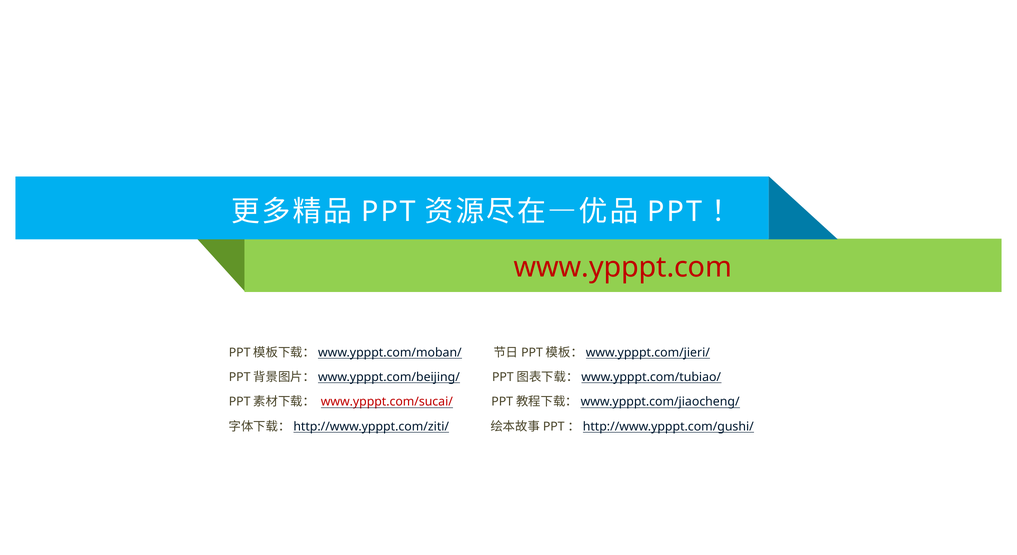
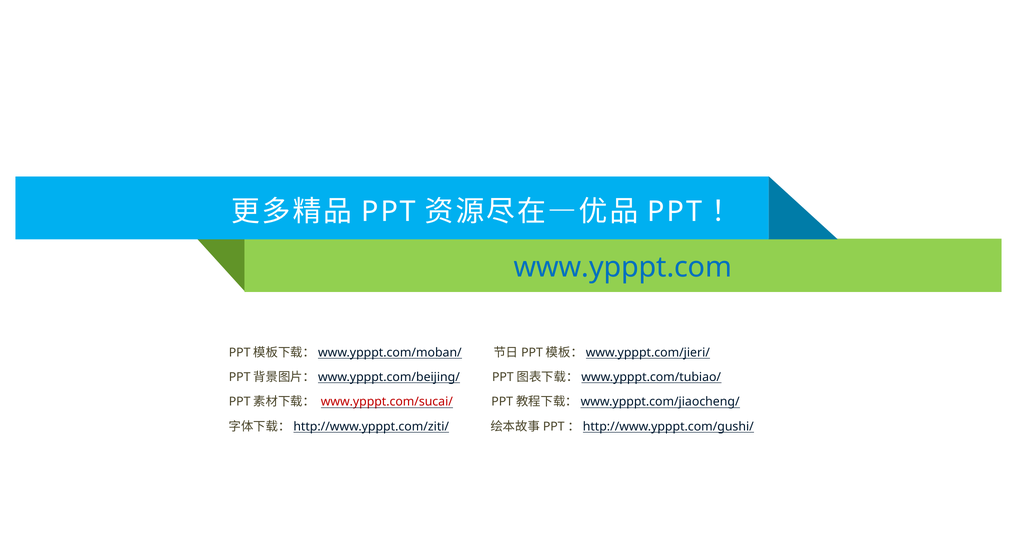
www.ypppt.com colour: red -> blue
